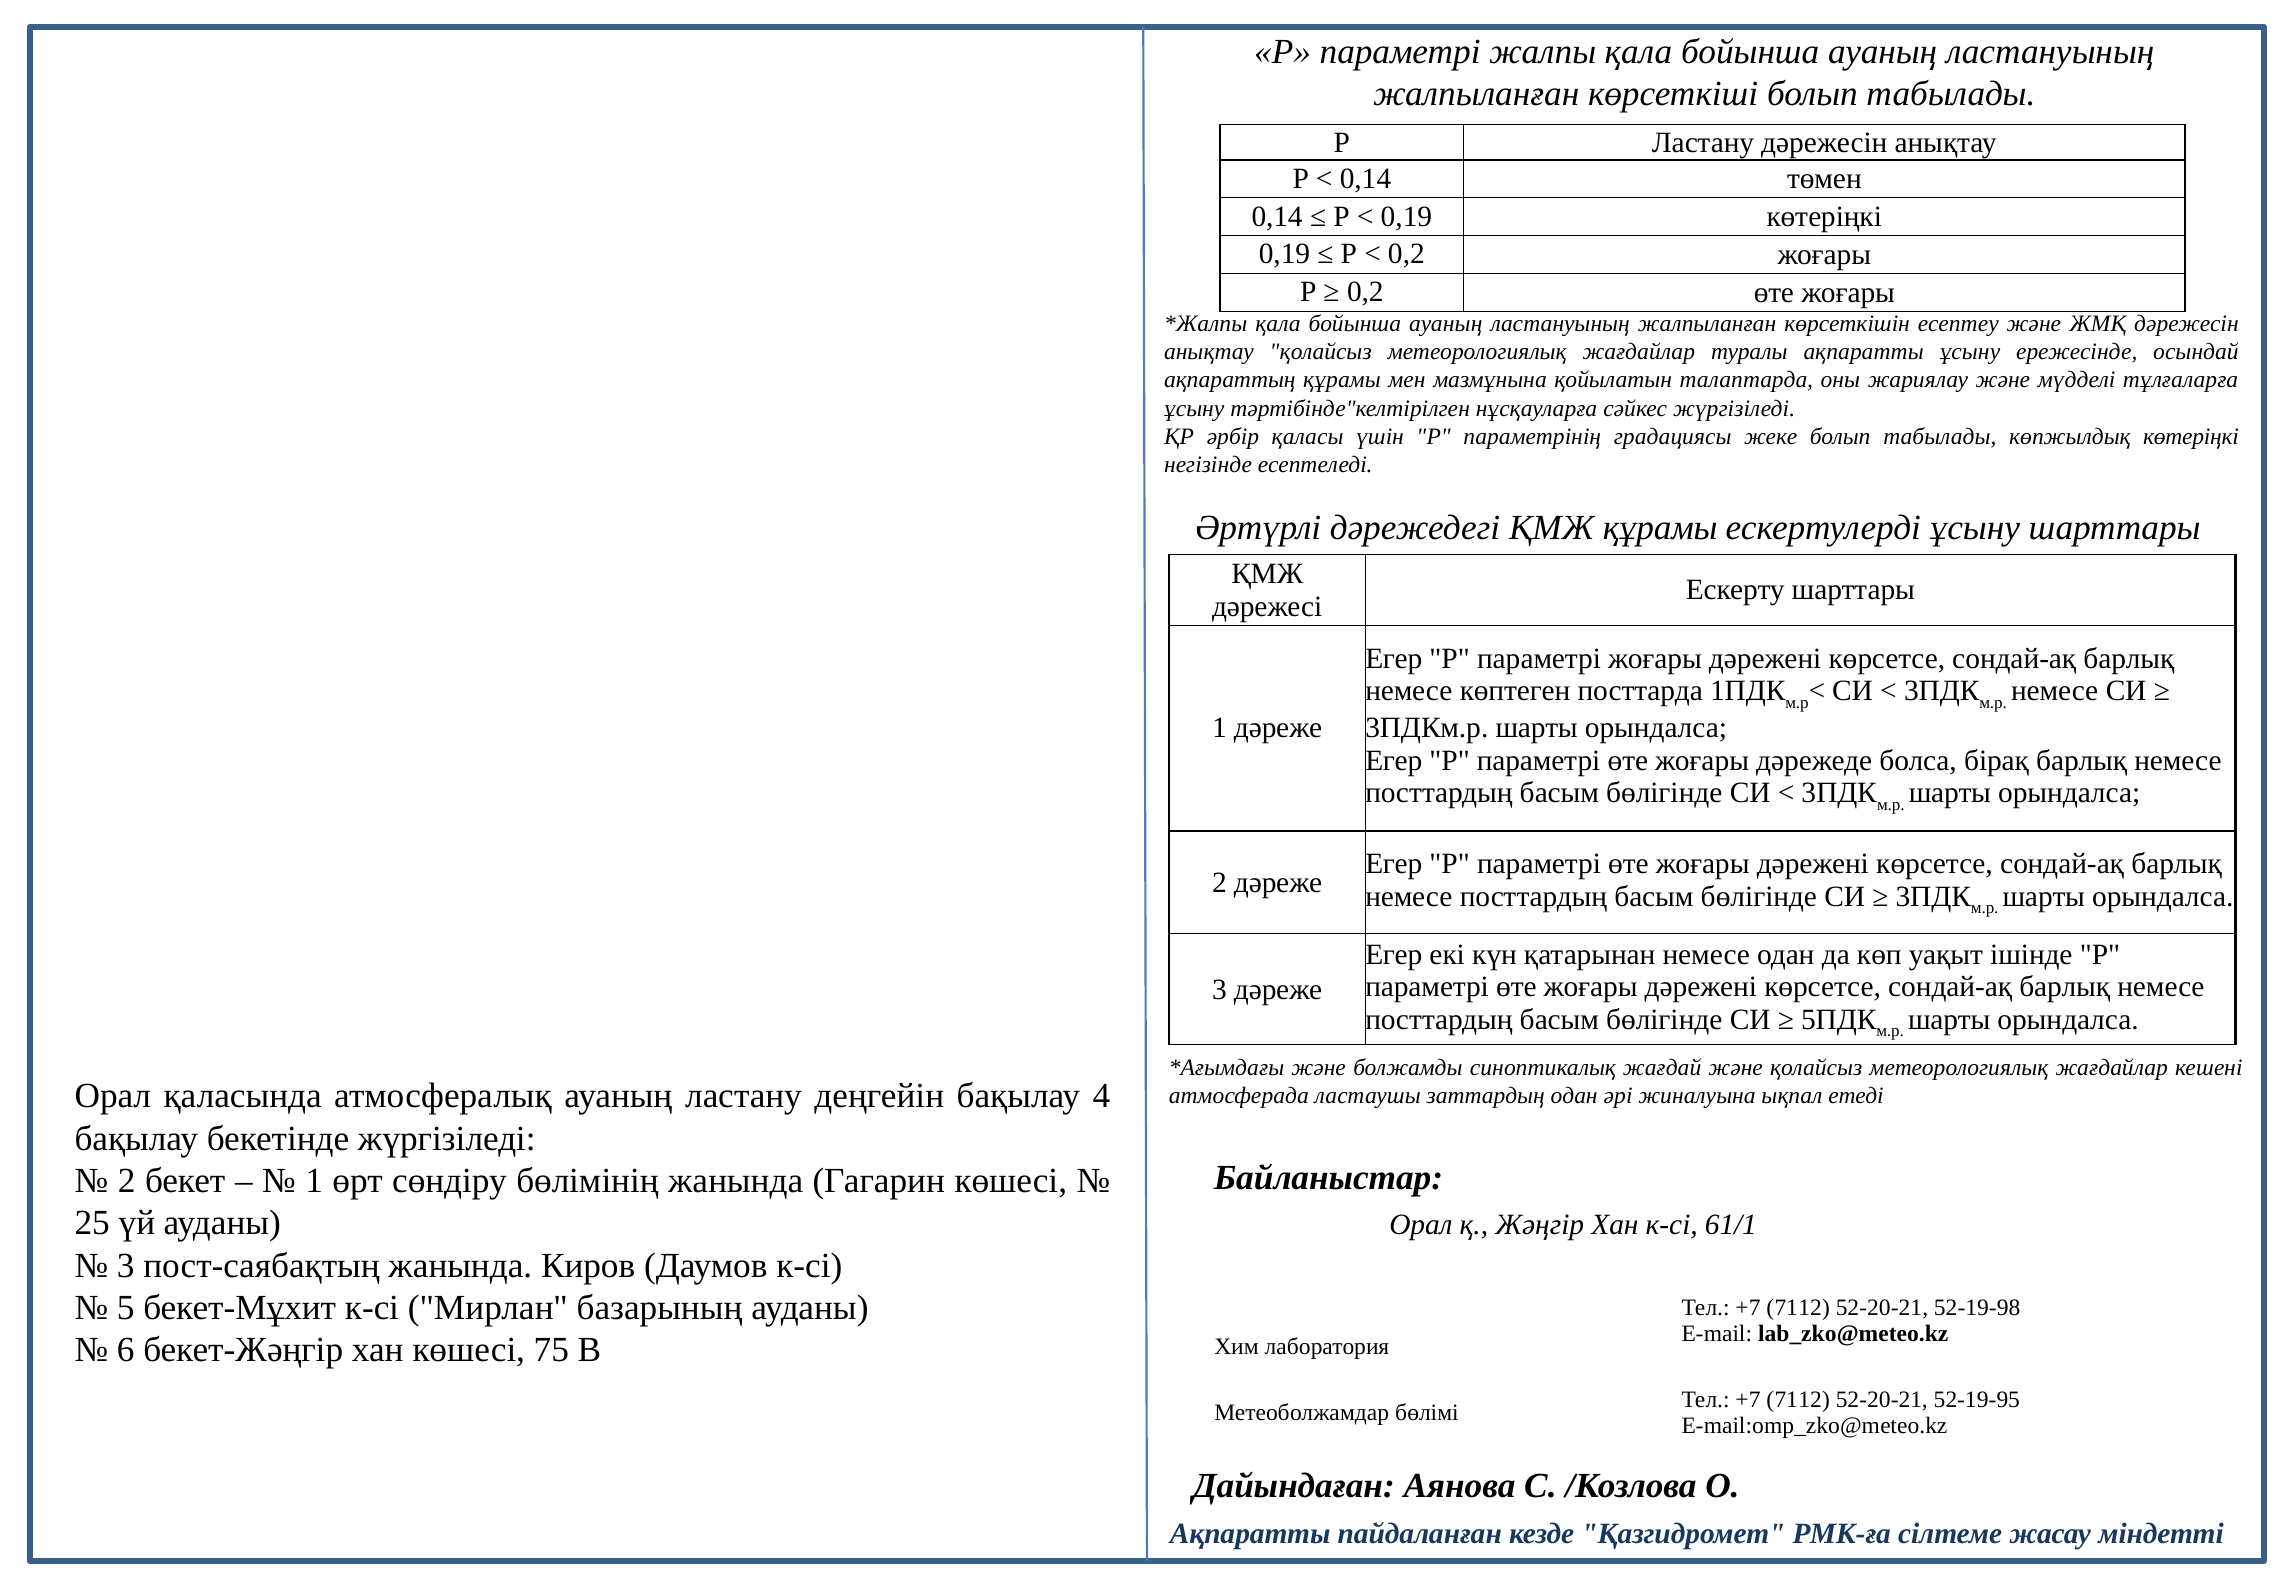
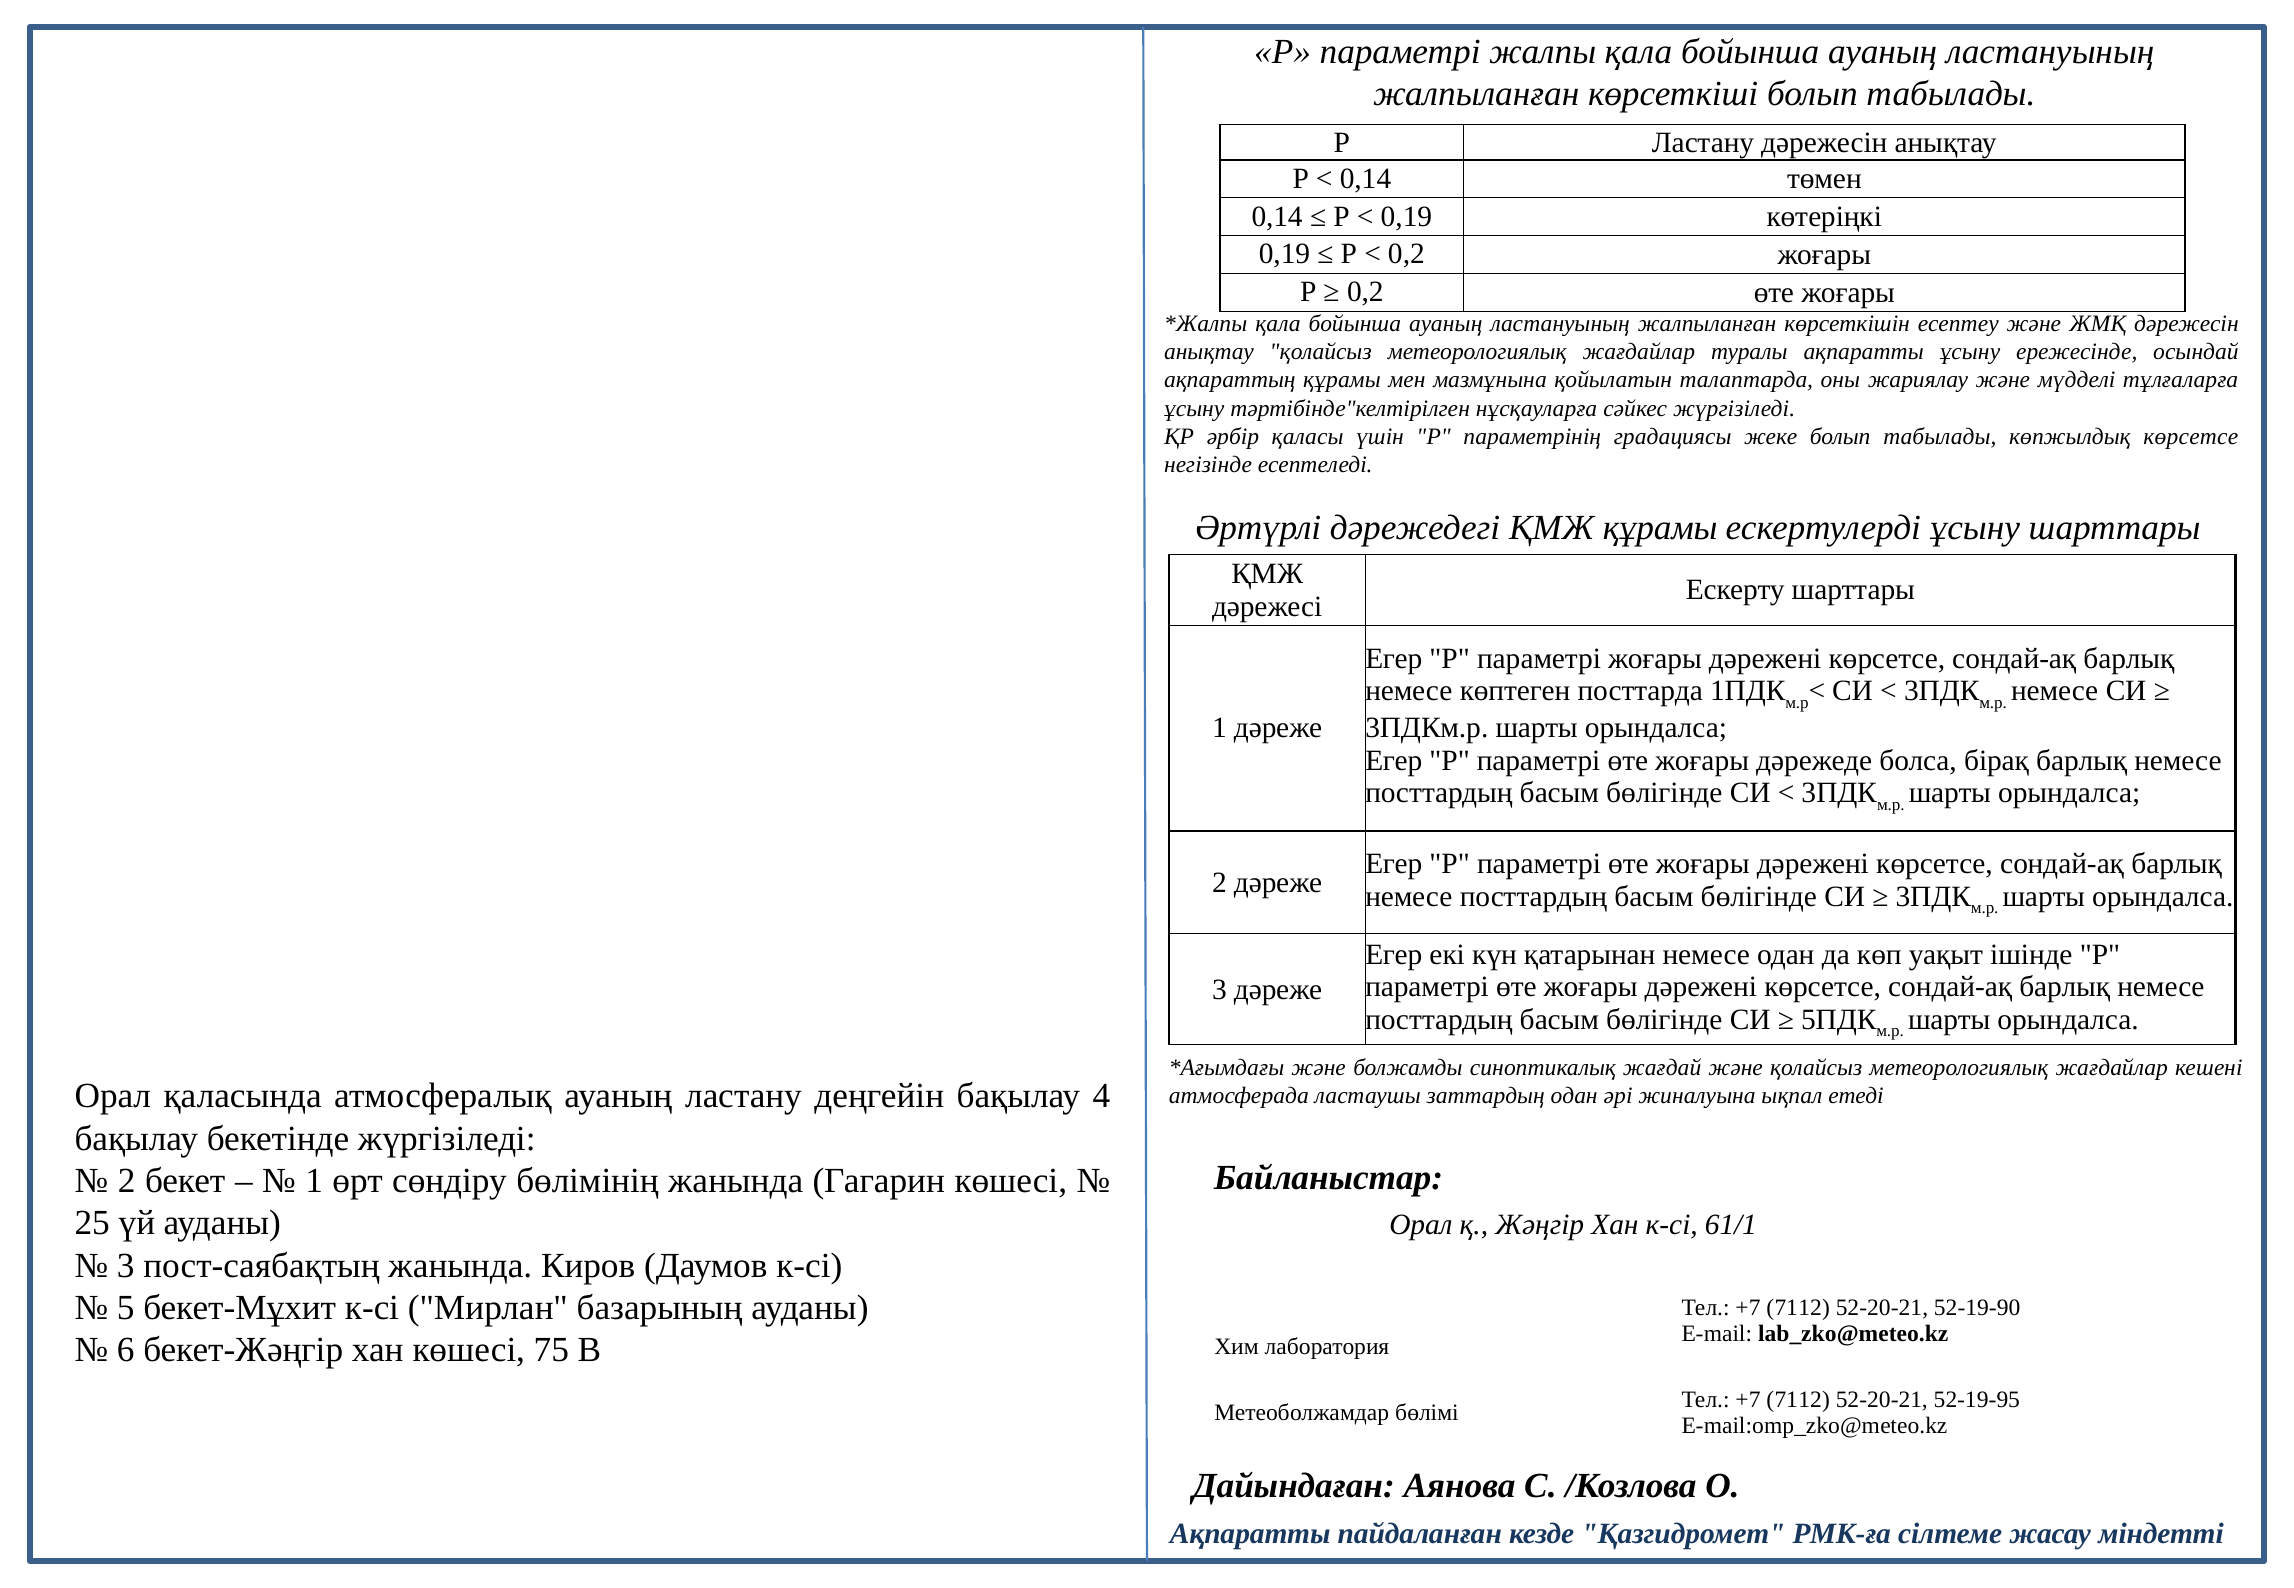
көпжылдық көтеріңкі: көтеріңкі -> көрсетсе
52-19-98: 52-19-98 -> 52-19-90
